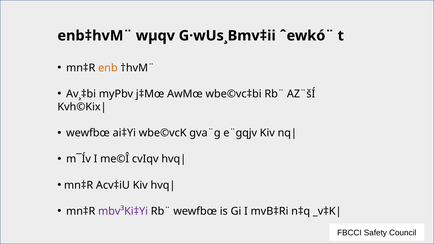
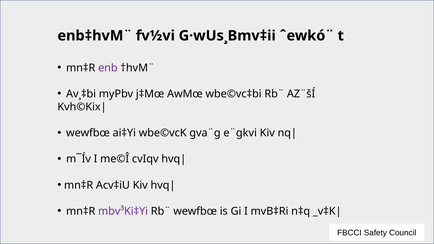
wµqv: wµqv -> fv½vi
enb colour: orange -> purple
e¨gqjv: e¨gqjv -> e¨gkvi
